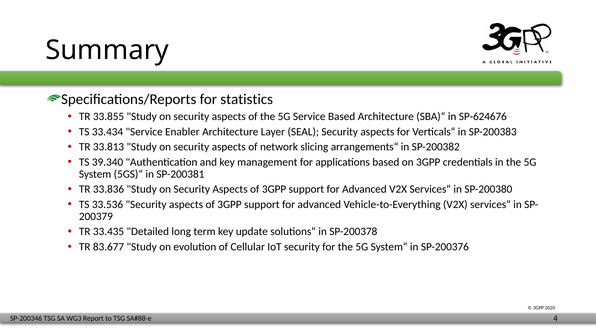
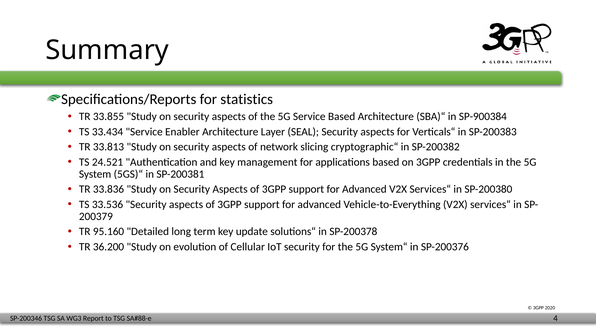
SP-624676: SP-624676 -> SP-900384
arrangements“: arrangements“ -> cryptographic“
39.340: 39.340 -> 24.521
33.435: 33.435 -> 95.160
83.677: 83.677 -> 36.200
